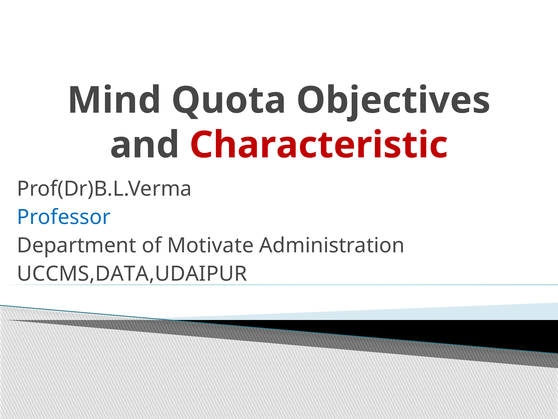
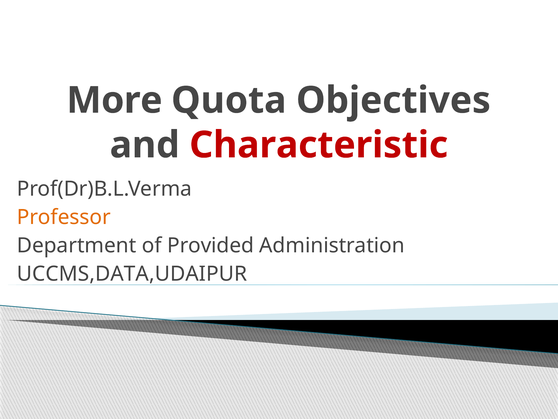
Mind: Mind -> More
Professor colour: blue -> orange
Motivate: Motivate -> Provided
